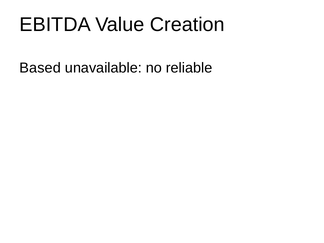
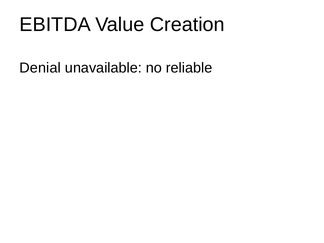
Based: Based -> Denial
